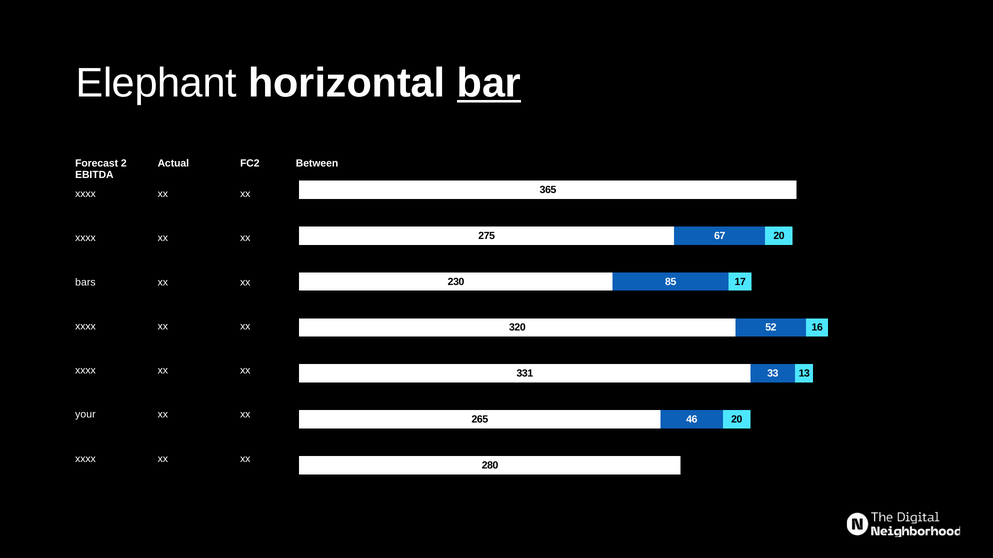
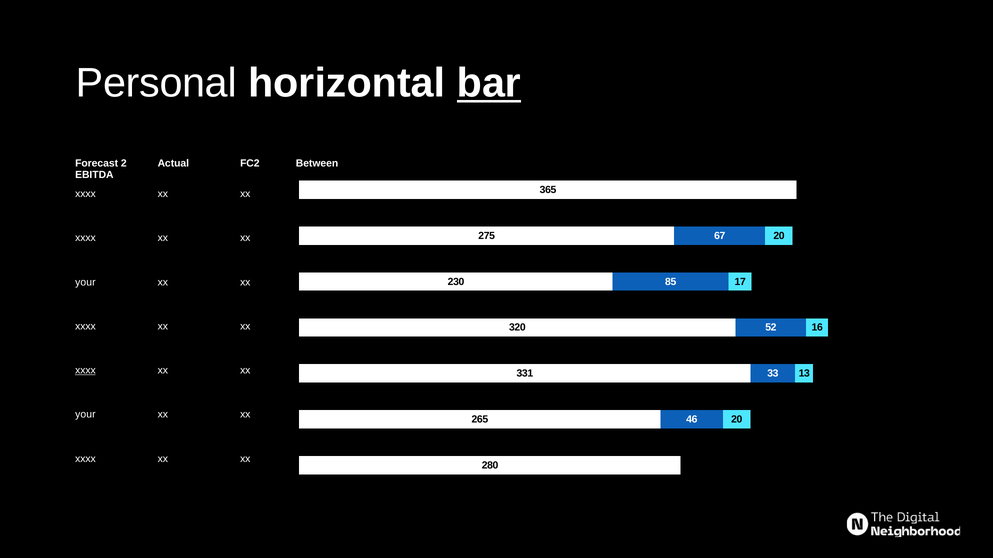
Elephant: Elephant -> Personal
bars at (85, 282): bars -> your
xxxx at (85, 371) underline: none -> present
